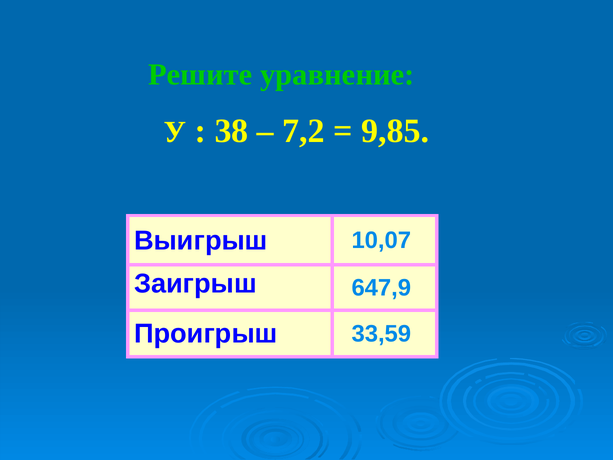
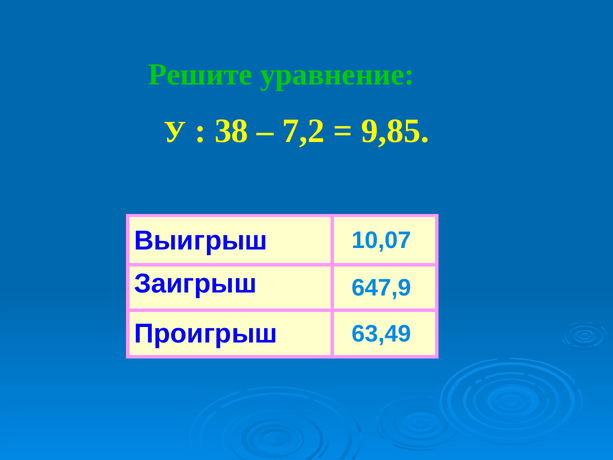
33,59: 33,59 -> 63,49
